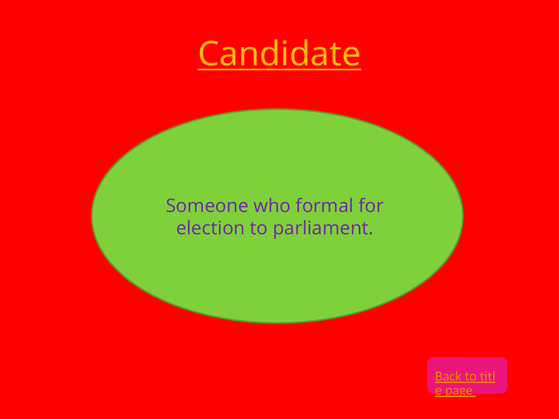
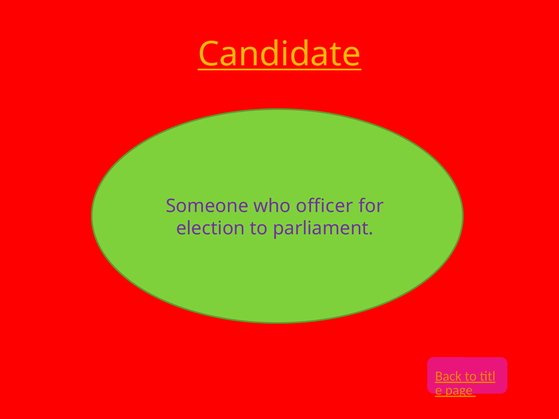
formal: formal -> officer
